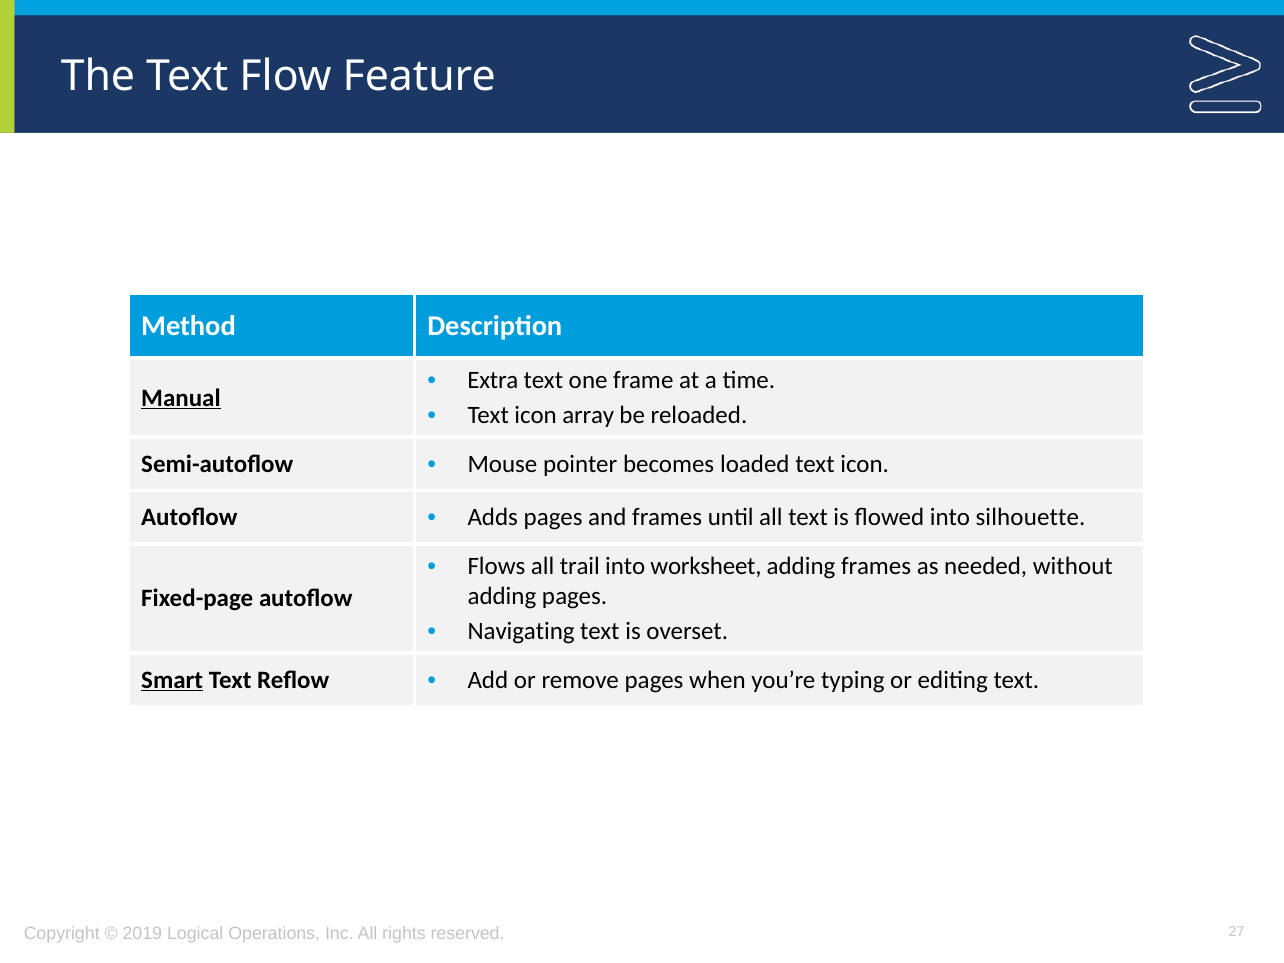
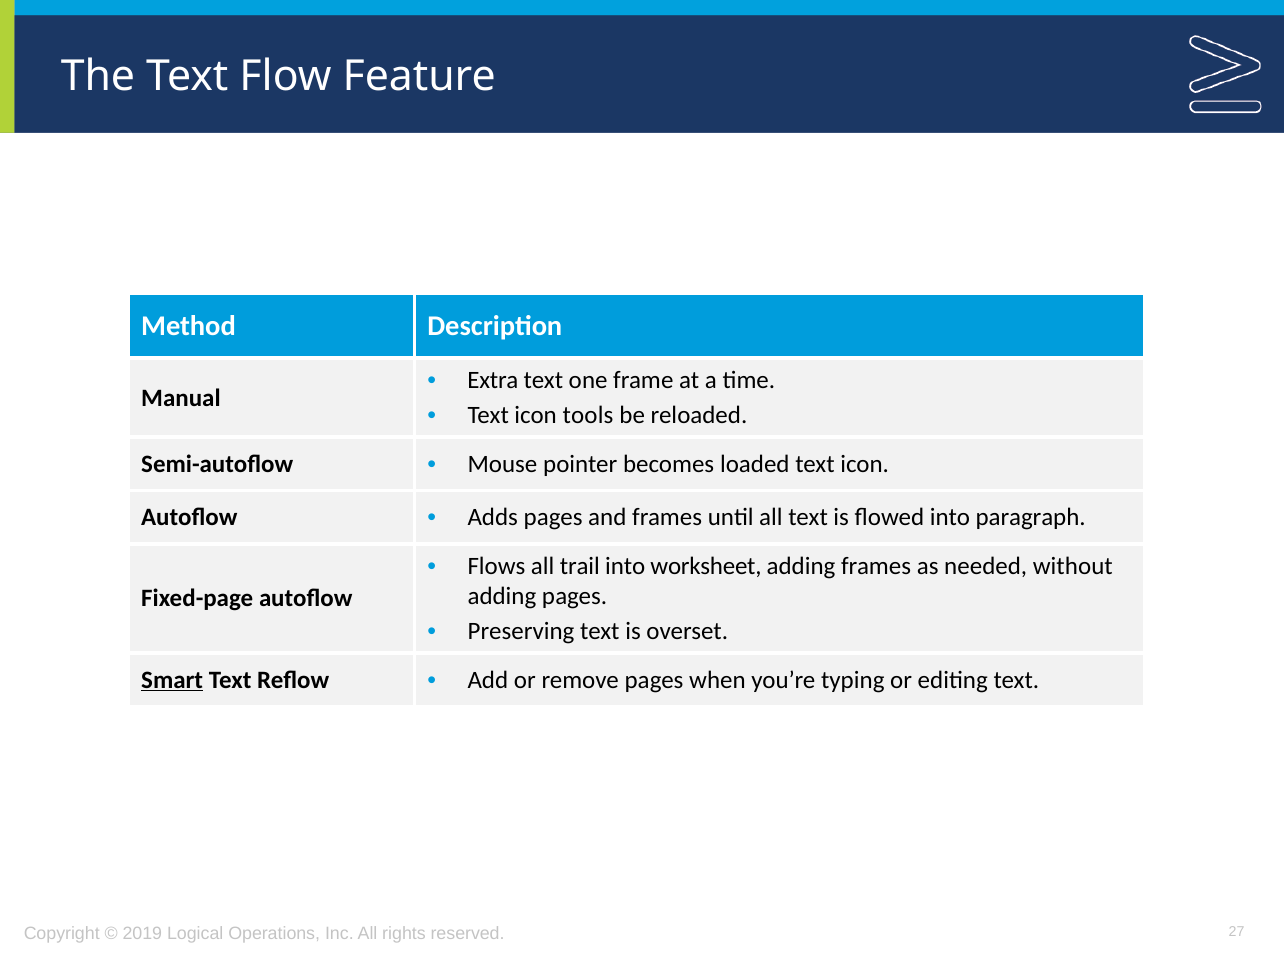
Manual underline: present -> none
array: array -> tools
silhouette: silhouette -> paragraph
Navigating: Navigating -> Preserving
